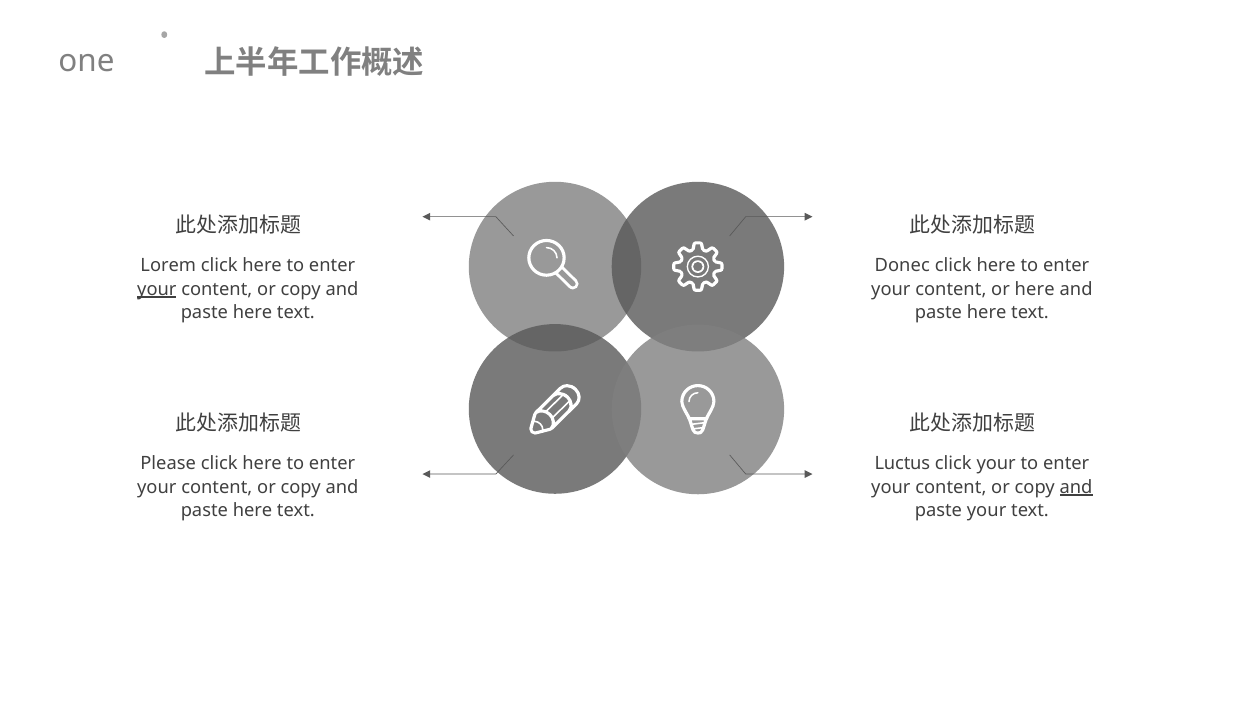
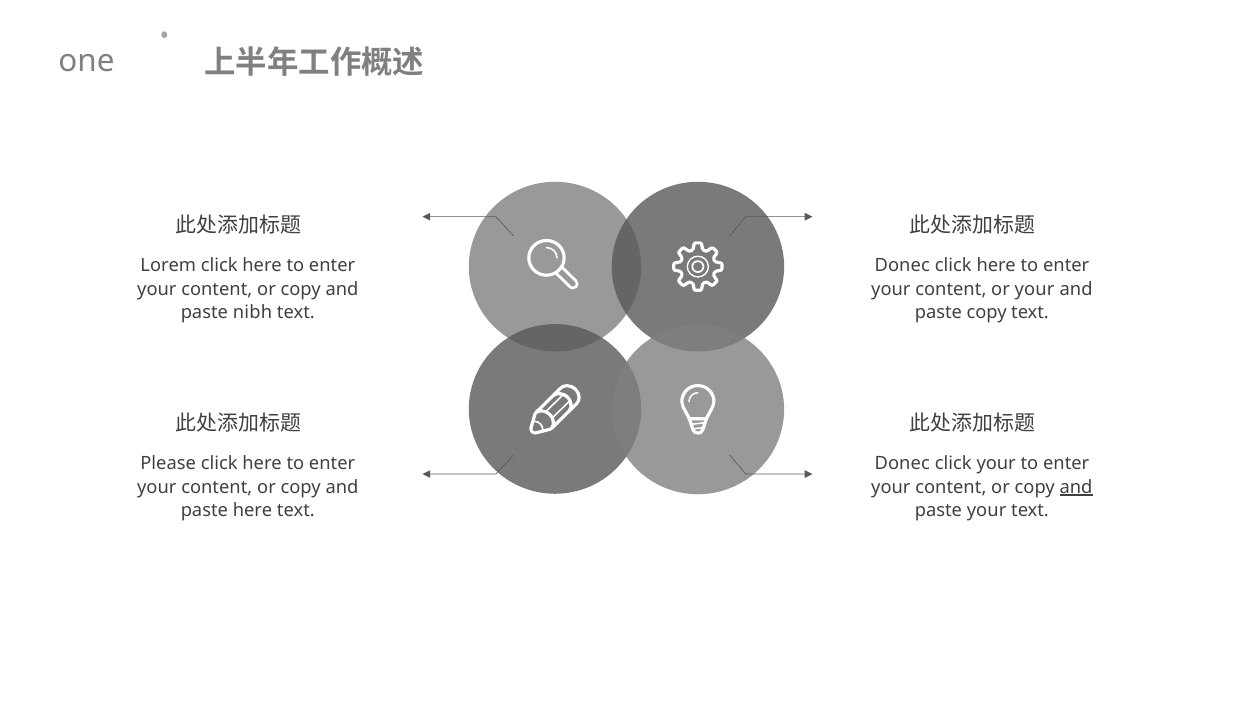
your at (157, 289) underline: present -> none
or here: here -> your
here at (253, 312): here -> nibh
here at (987, 313): here -> copy
Luctus at (902, 463): Luctus -> Donec
